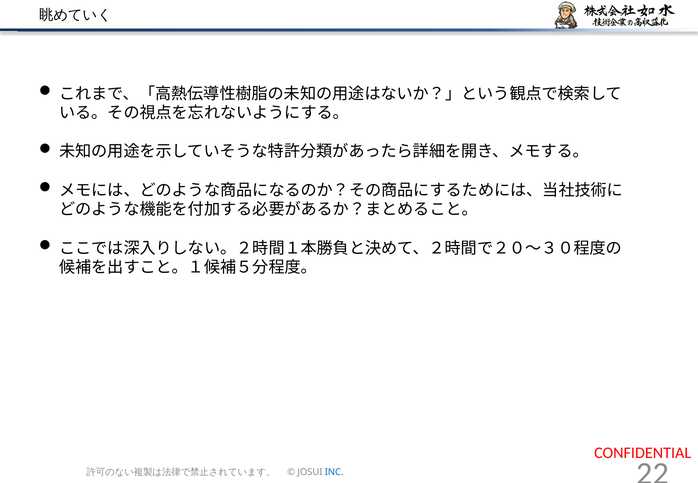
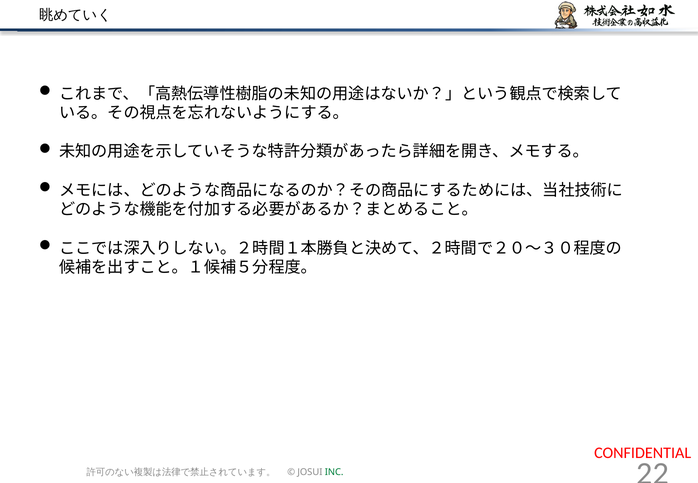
INC colour: blue -> green
